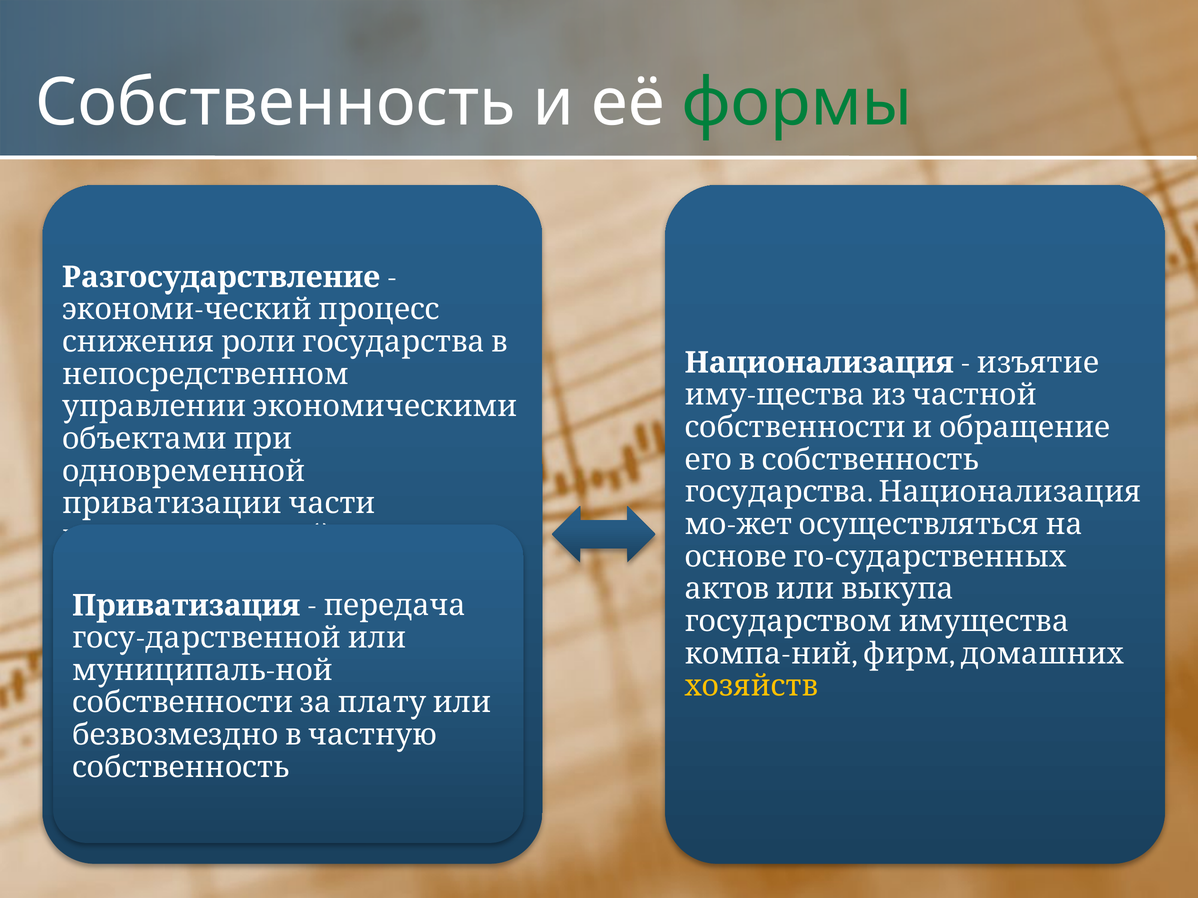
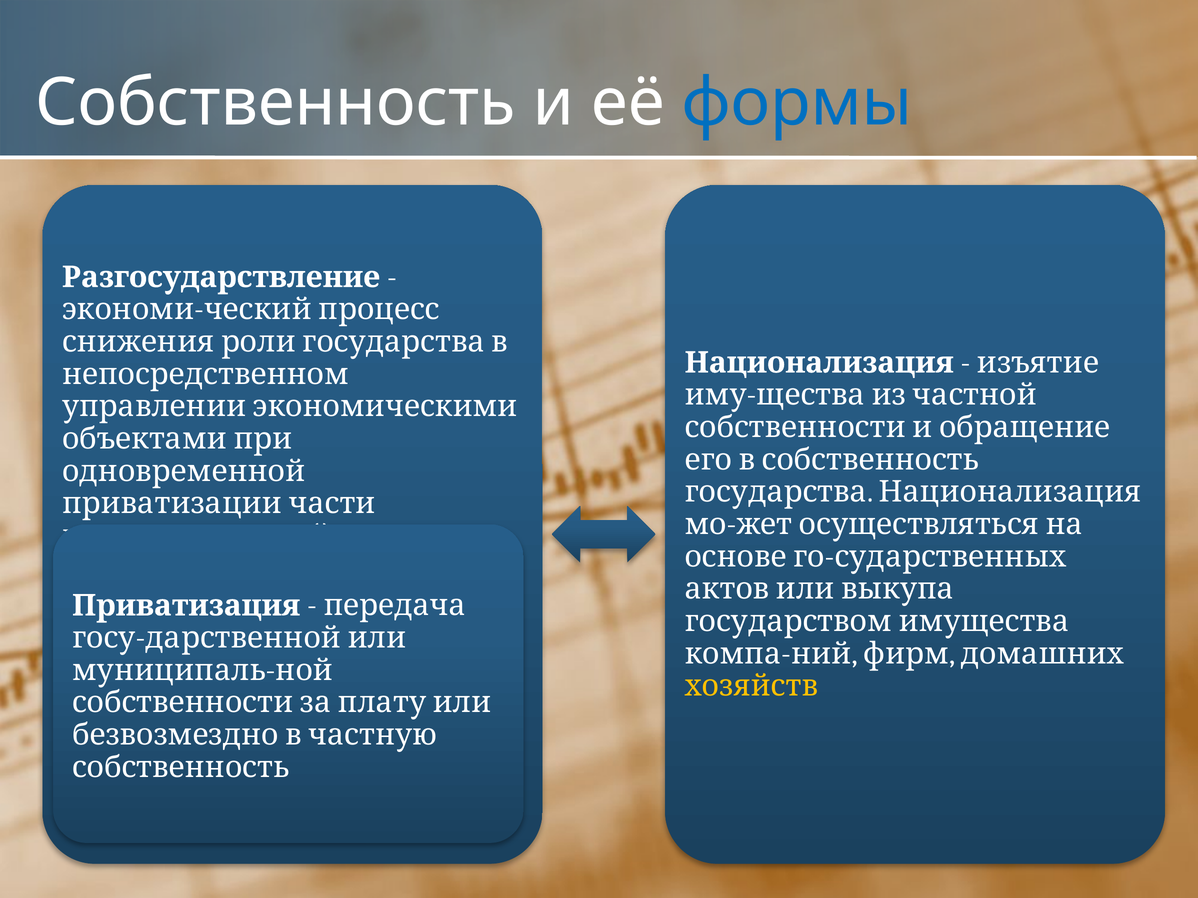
формы colour: green -> blue
